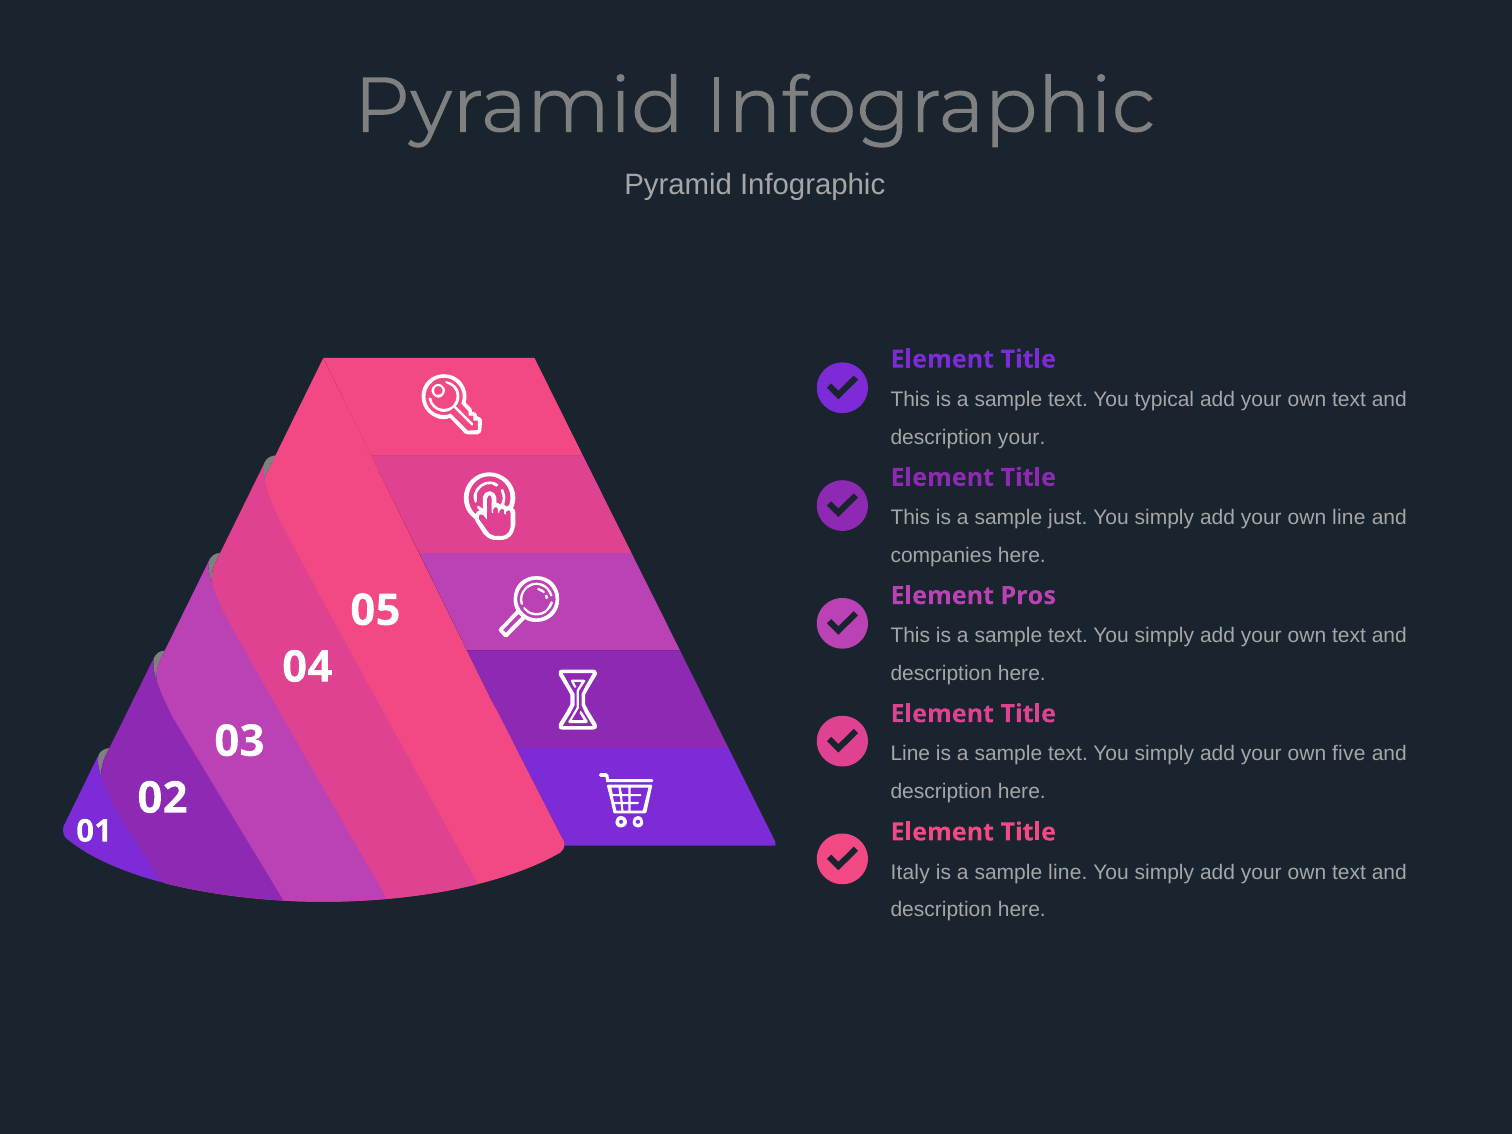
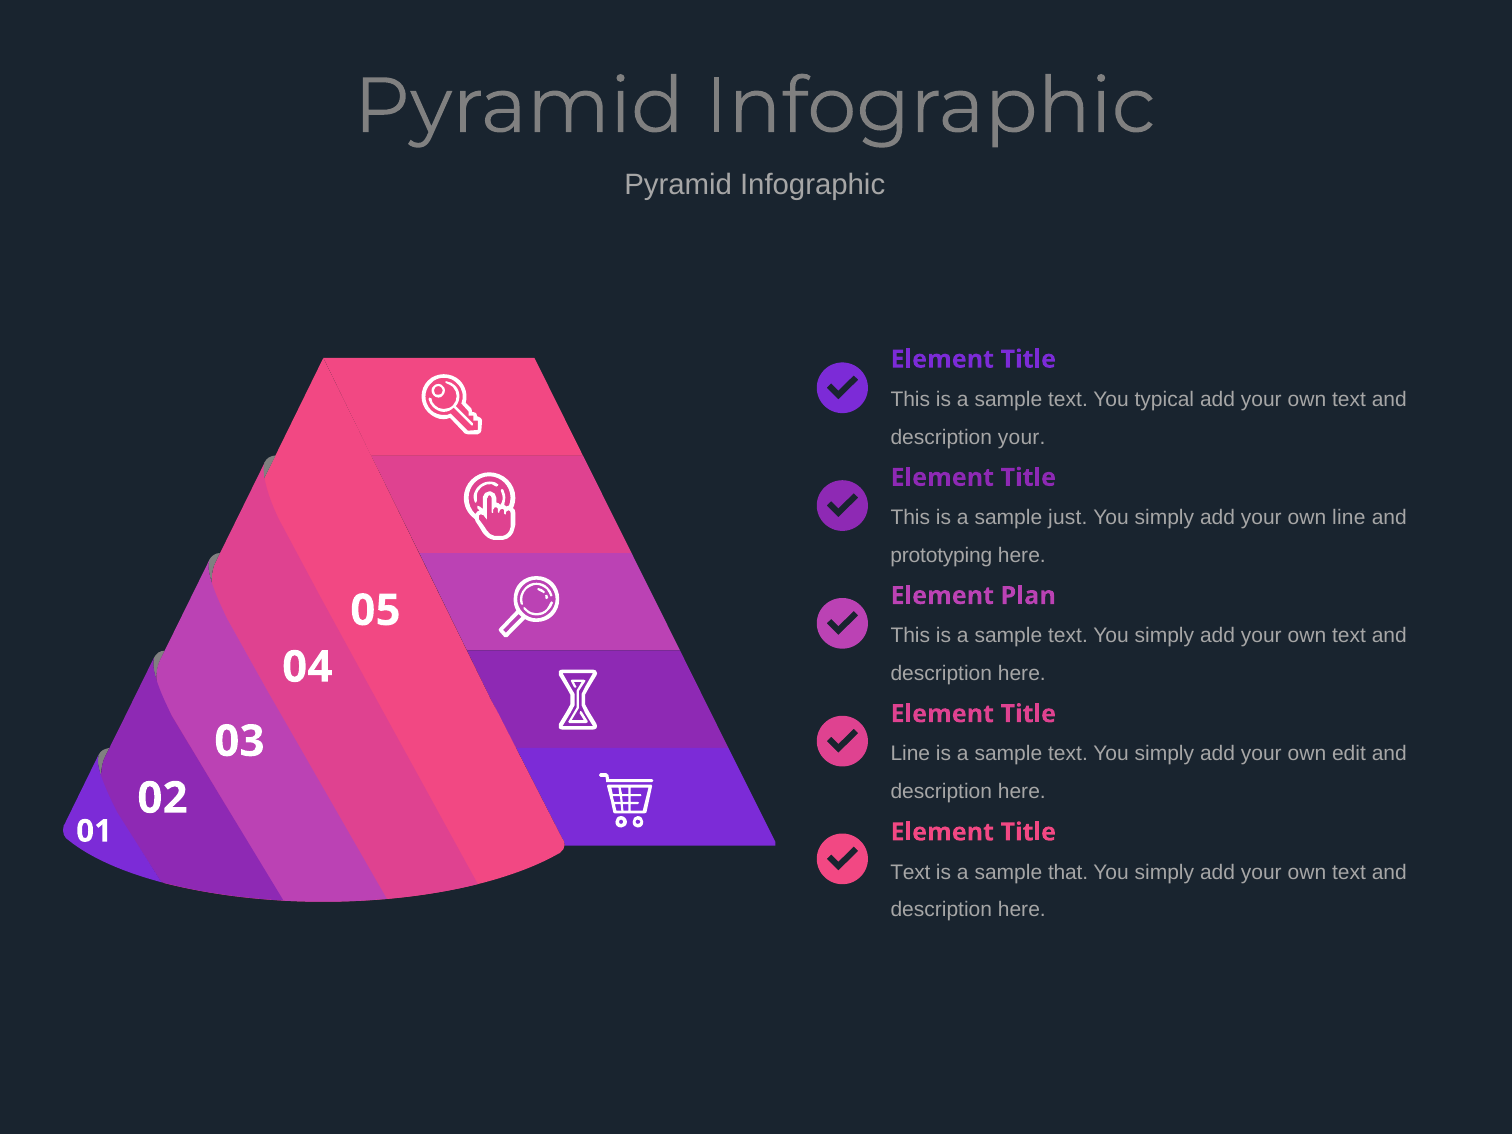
companies: companies -> prototyping
Pros: Pros -> Plan
five: five -> edit
Italy at (910, 872): Italy -> Text
sample line: line -> that
